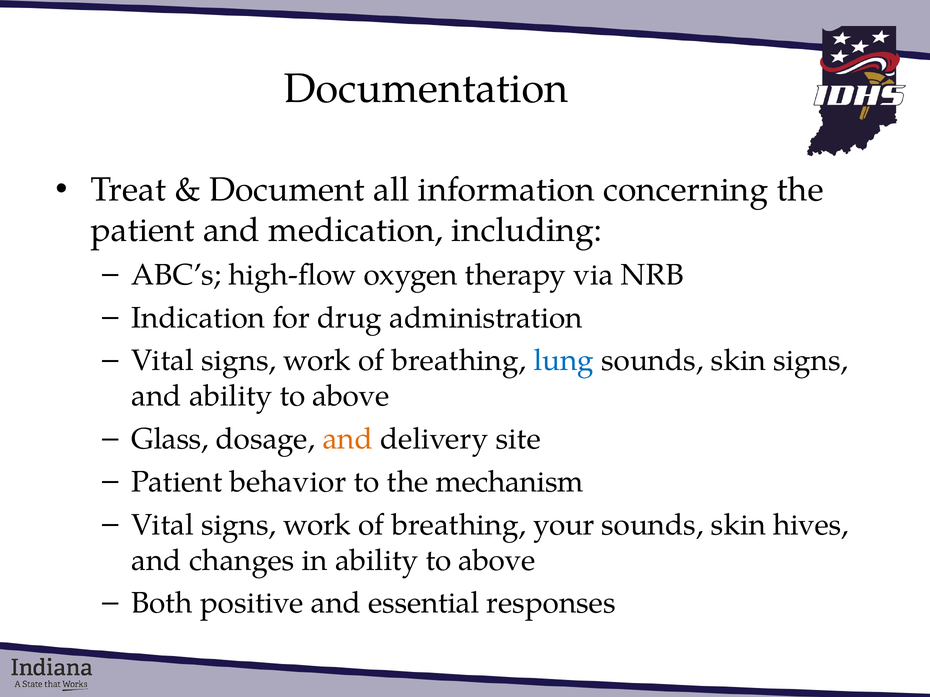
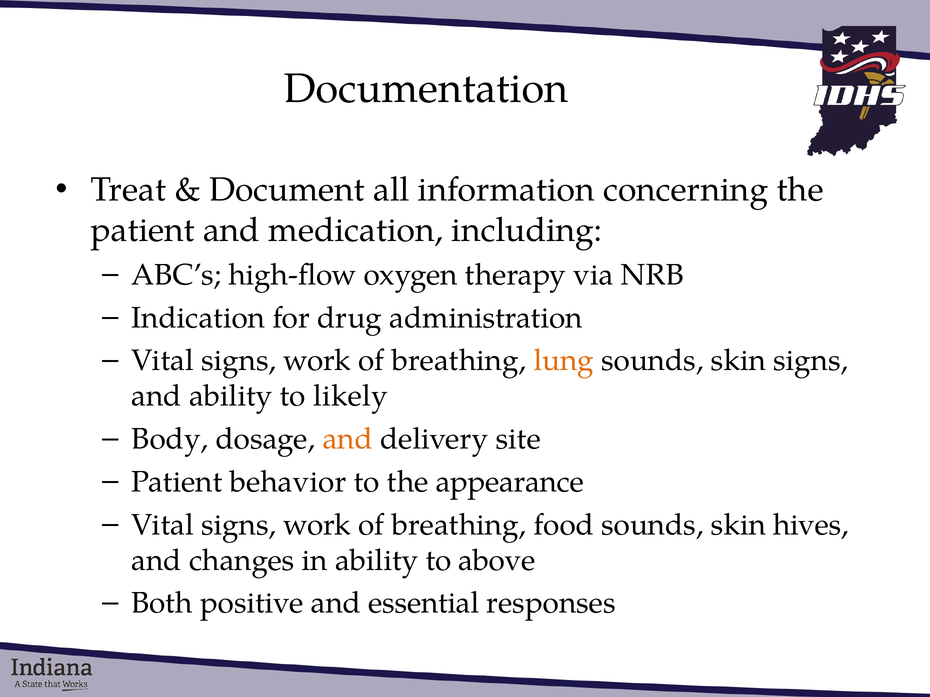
lung colour: blue -> orange
and ability to above: above -> likely
Glass: Glass -> Body
mechanism: mechanism -> appearance
your: your -> food
